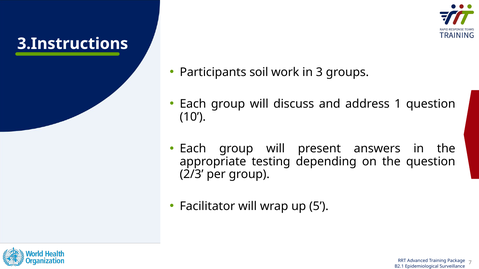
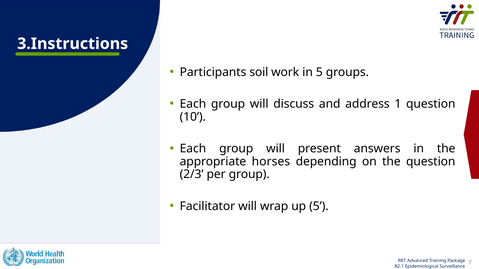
in 3: 3 -> 5
testing: testing -> horses
